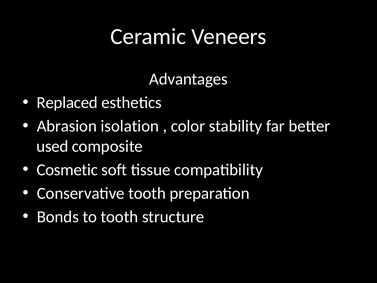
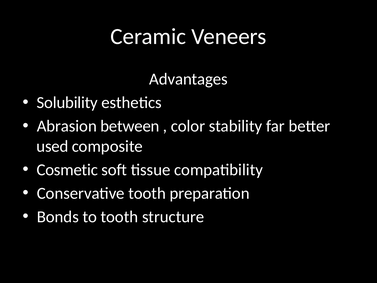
Replaced: Replaced -> Solubility
isolation: isolation -> between
